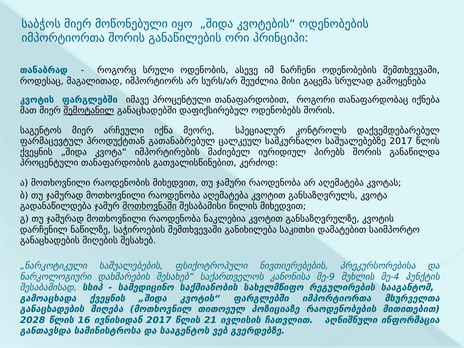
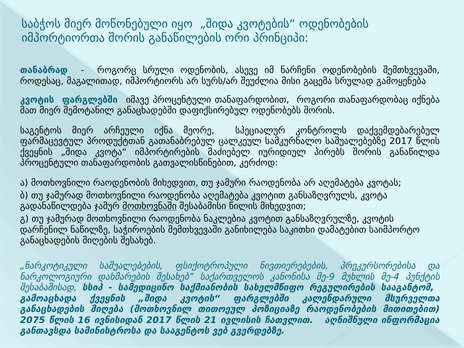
შემოტანილ underline: present -> none
ფარგლებში იმპორტიორთა: იმპორტიორთა -> კალენდარული
2028: 2028 -> 2075
